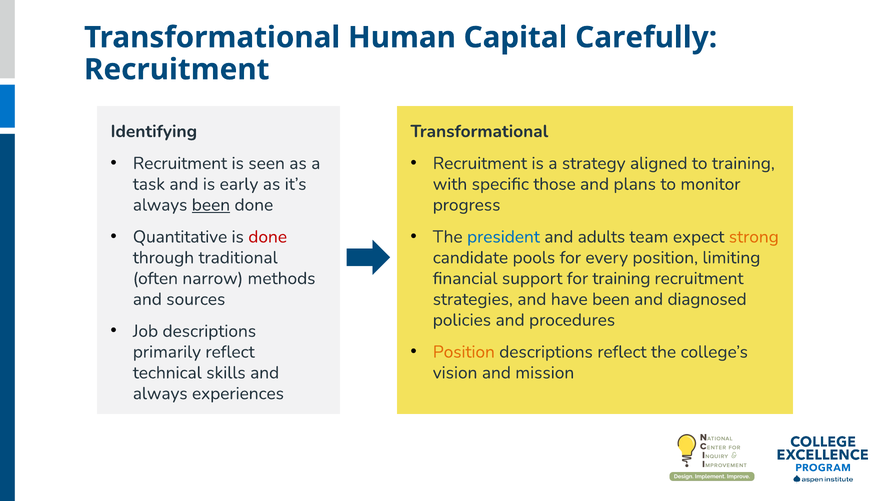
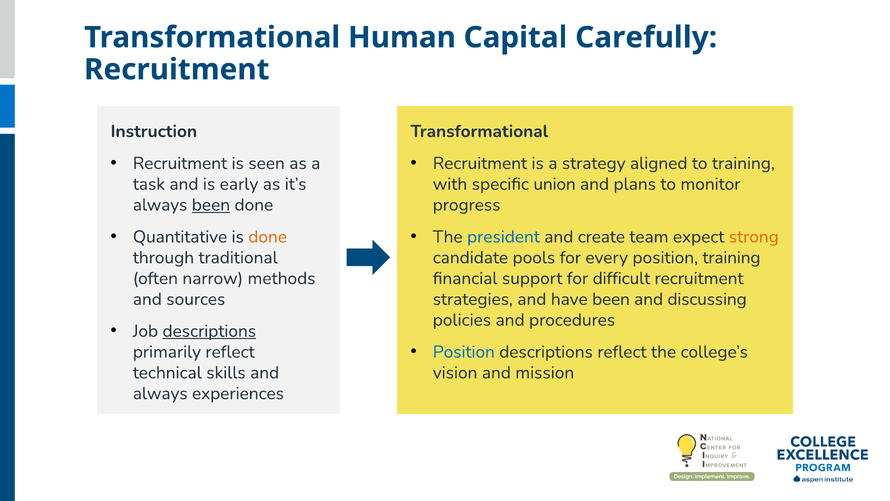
Identifying: Identifying -> Instruction
those: those -> union
done at (268, 237) colour: red -> orange
adults: adults -> create
position limiting: limiting -> training
for training: training -> difficult
diagnosed: diagnosed -> discussing
descriptions at (209, 331) underline: none -> present
Position at (464, 352) colour: orange -> blue
